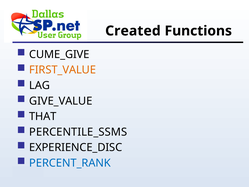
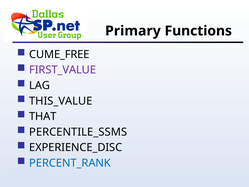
Created: Created -> Primary
CUME_GIVE: CUME_GIVE -> CUME_FREE
FIRST_VALUE colour: orange -> purple
GIVE_VALUE: GIVE_VALUE -> THIS_VALUE
